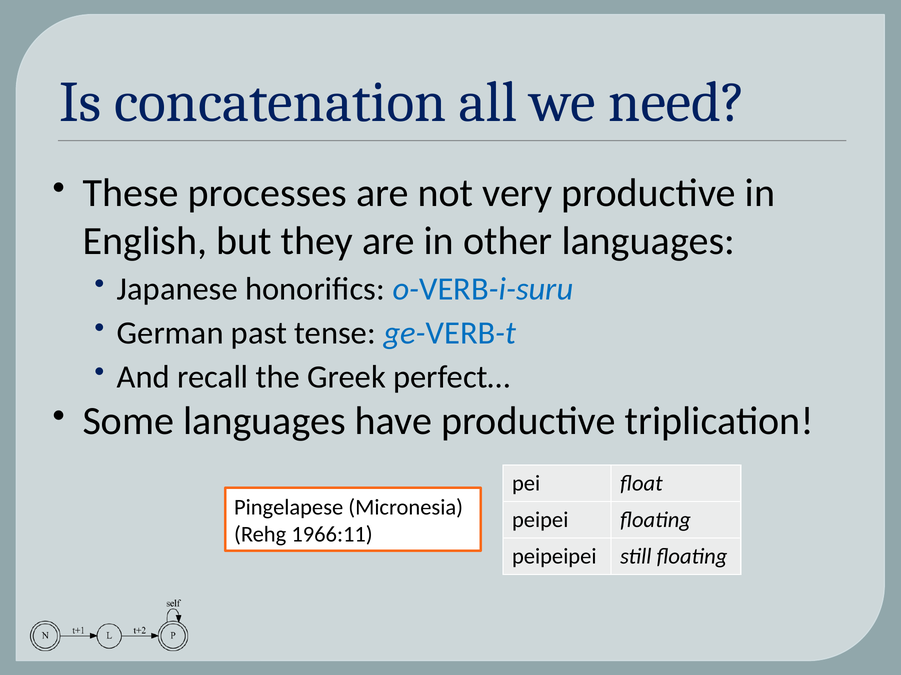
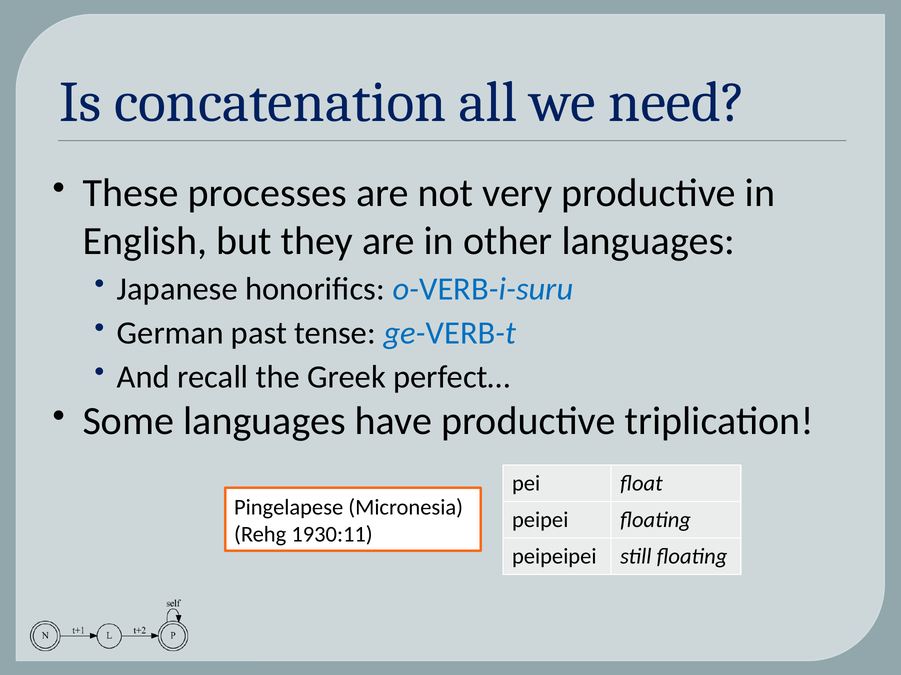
1966:11: 1966:11 -> 1930:11
